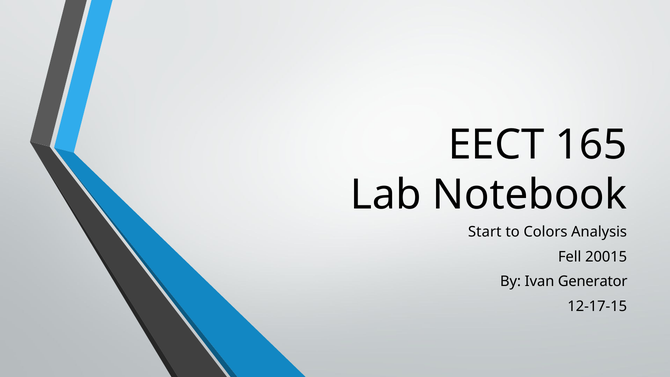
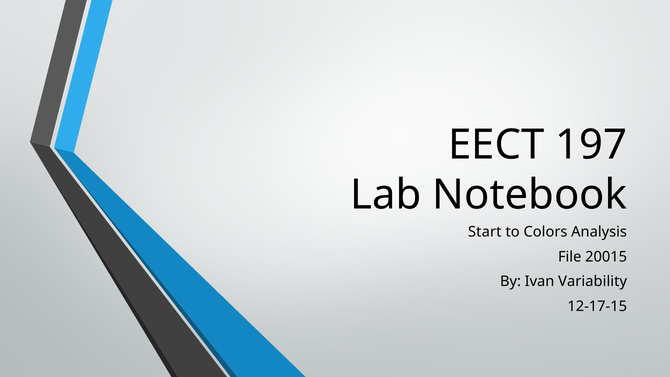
165: 165 -> 197
Fell: Fell -> File
Generator: Generator -> Variability
